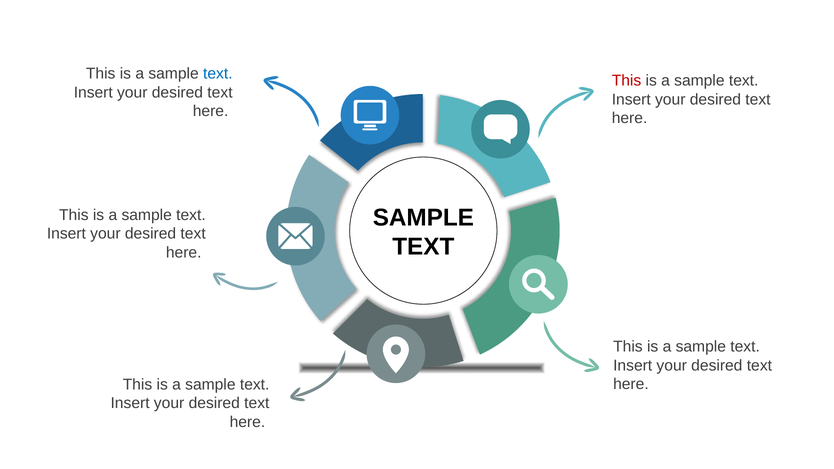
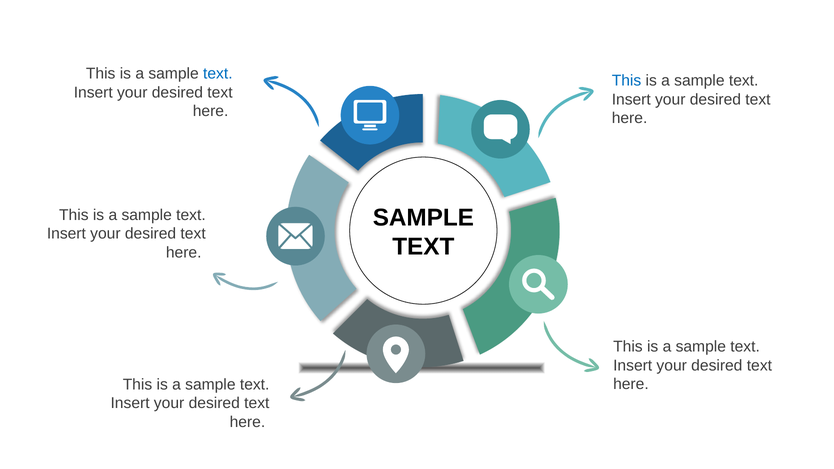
This at (627, 81) colour: red -> blue
